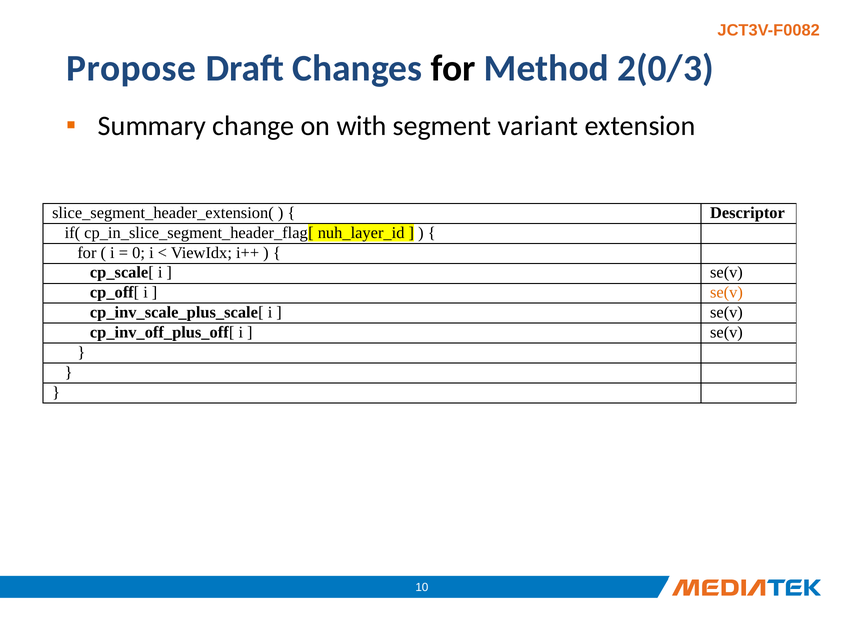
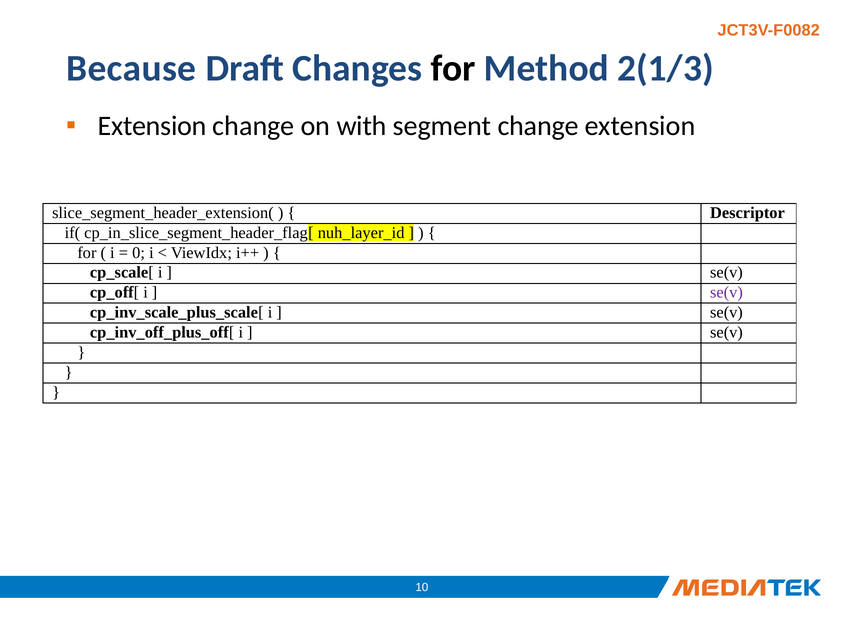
Propose: Propose -> Because
2(0/3: 2(0/3 -> 2(1/3
Summary at (152, 126): Summary -> Extension
segment variant: variant -> change
se(v at (726, 292) colour: orange -> purple
